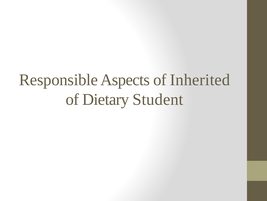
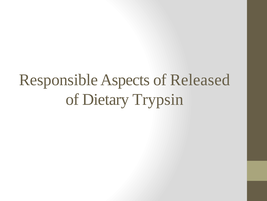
Inherited: Inherited -> Released
Student: Student -> Trypsin
